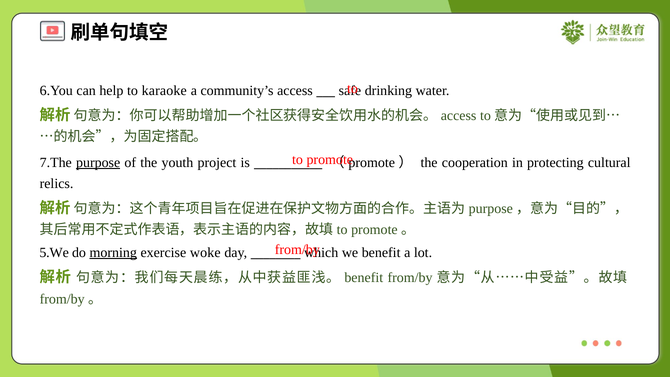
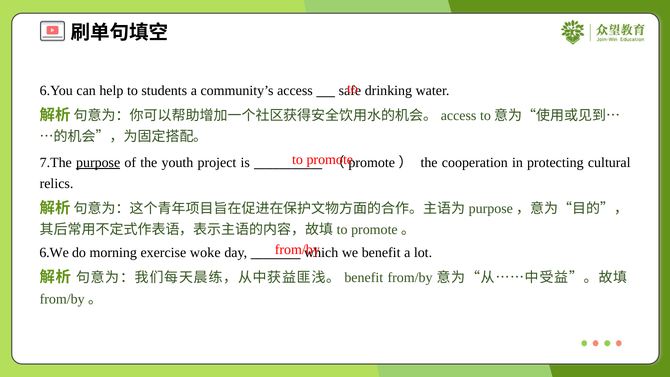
karaoke: karaoke -> students
5.We: 5.We -> 6.We
morning underline: present -> none
